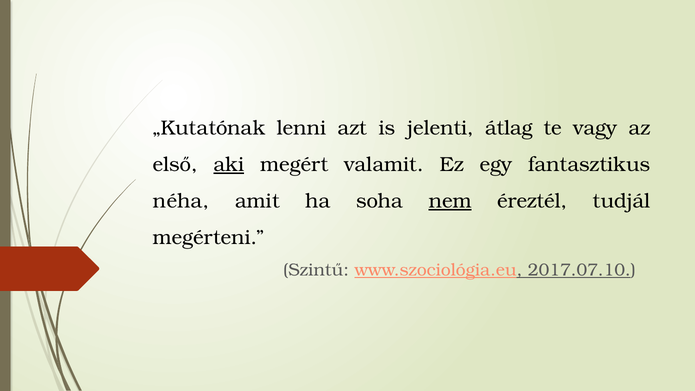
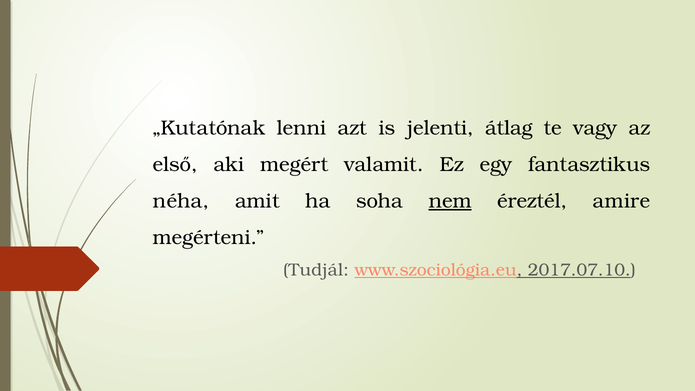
aki underline: present -> none
tudjál: tudjál -> amire
Szintű: Szintű -> Tudjál
